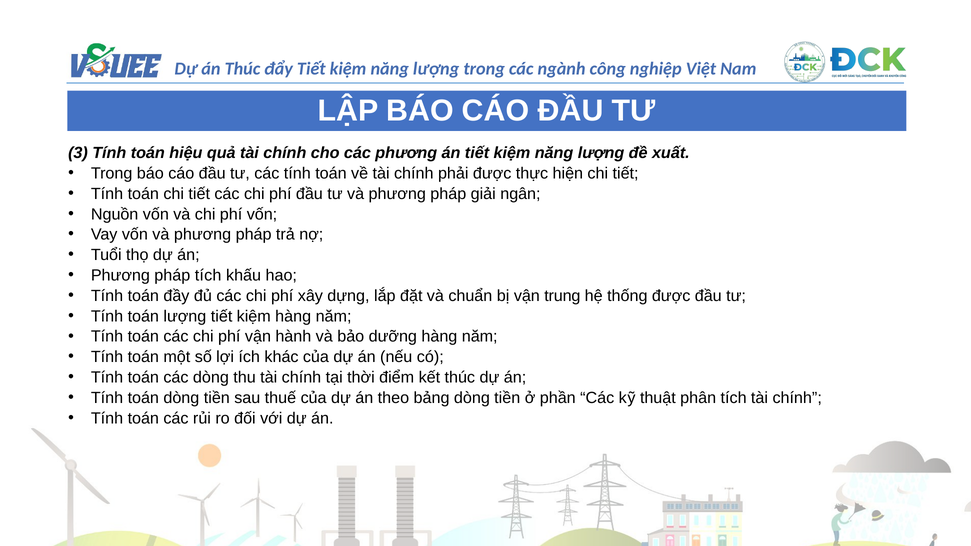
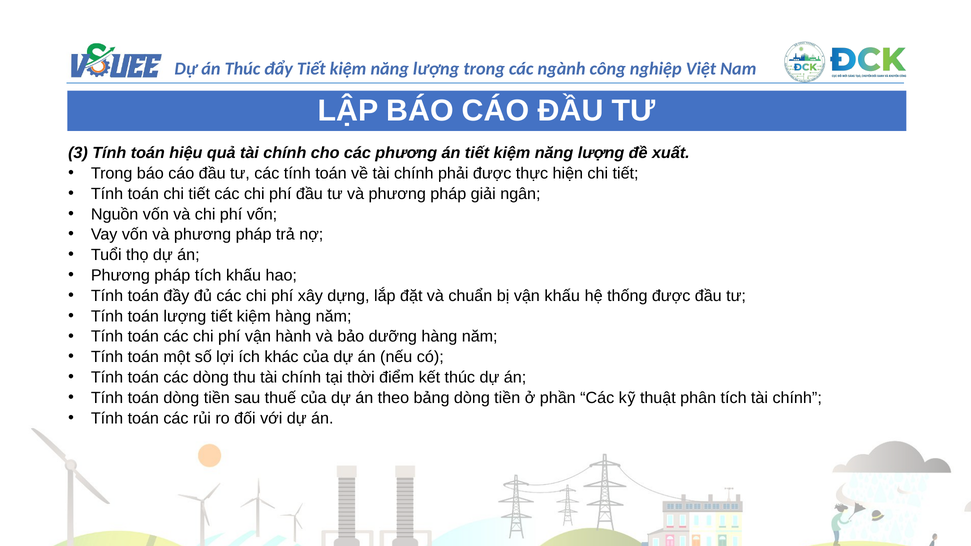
vận trung: trung -> khấu
